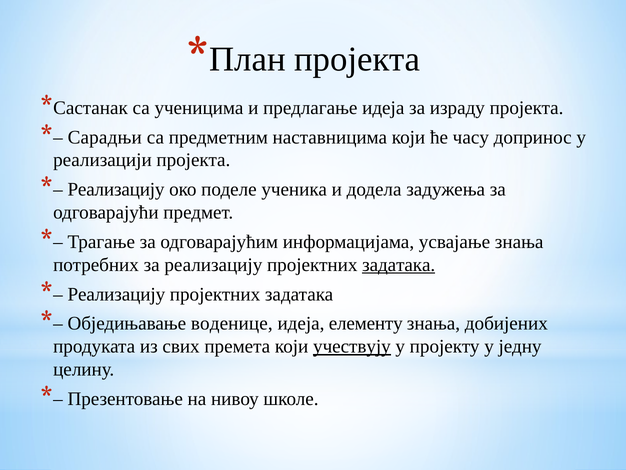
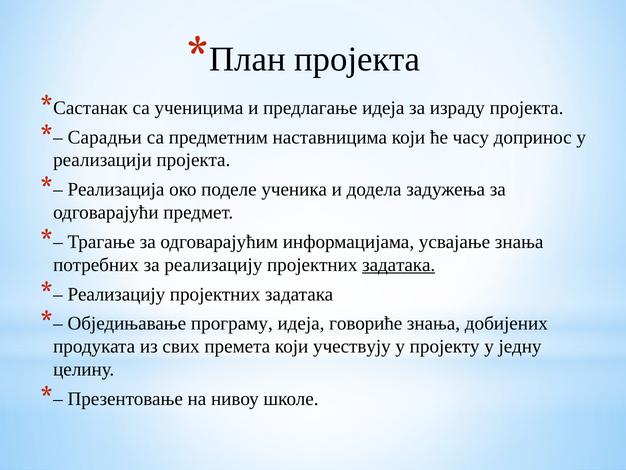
Реализацију at (116, 189): Реализацију -> Реализација
воденице: воденице -> програму
елементу: елементу -> говориће
учествују underline: present -> none
